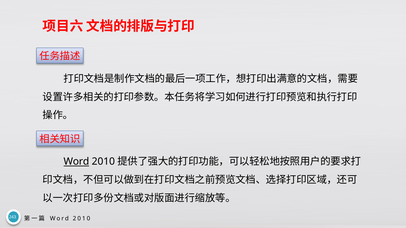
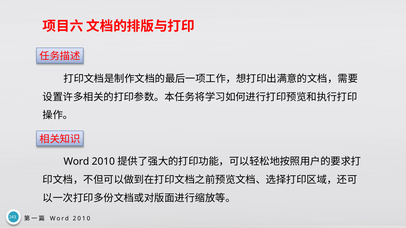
Word at (76, 162) underline: present -> none
